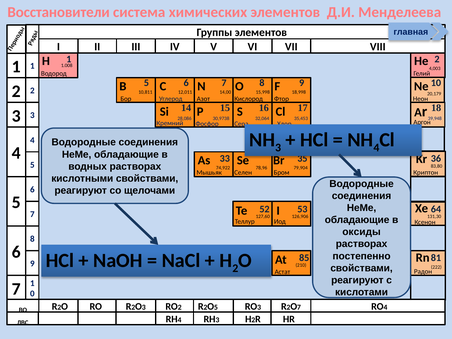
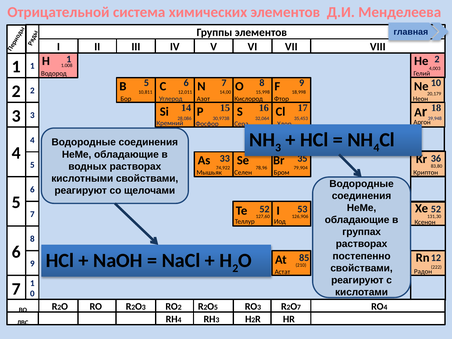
Восстановители: Восстановители -> Отрицательной
53 64: 64 -> 52
оксиды: оксиды -> группах
81: 81 -> 12
